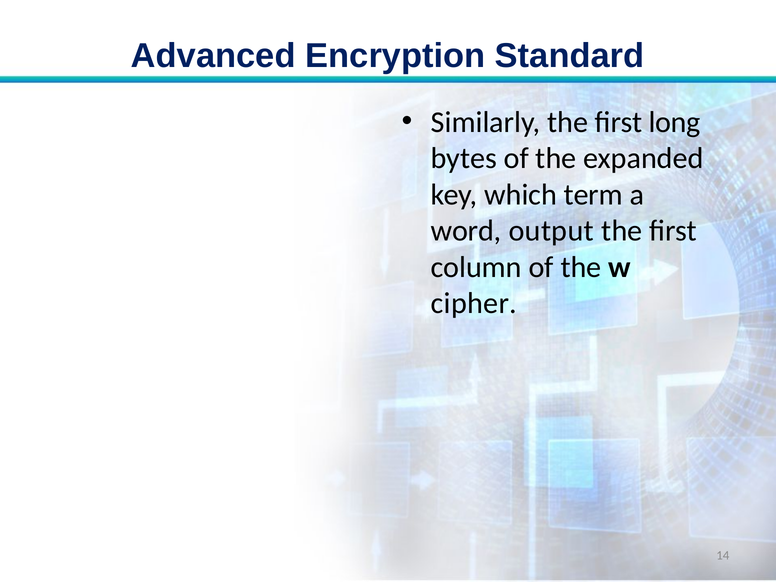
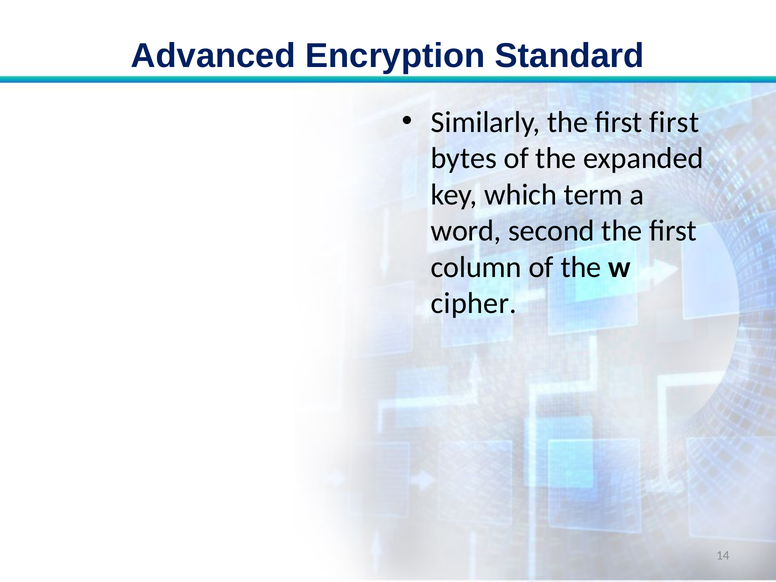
first long: long -> first
output: output -> second
